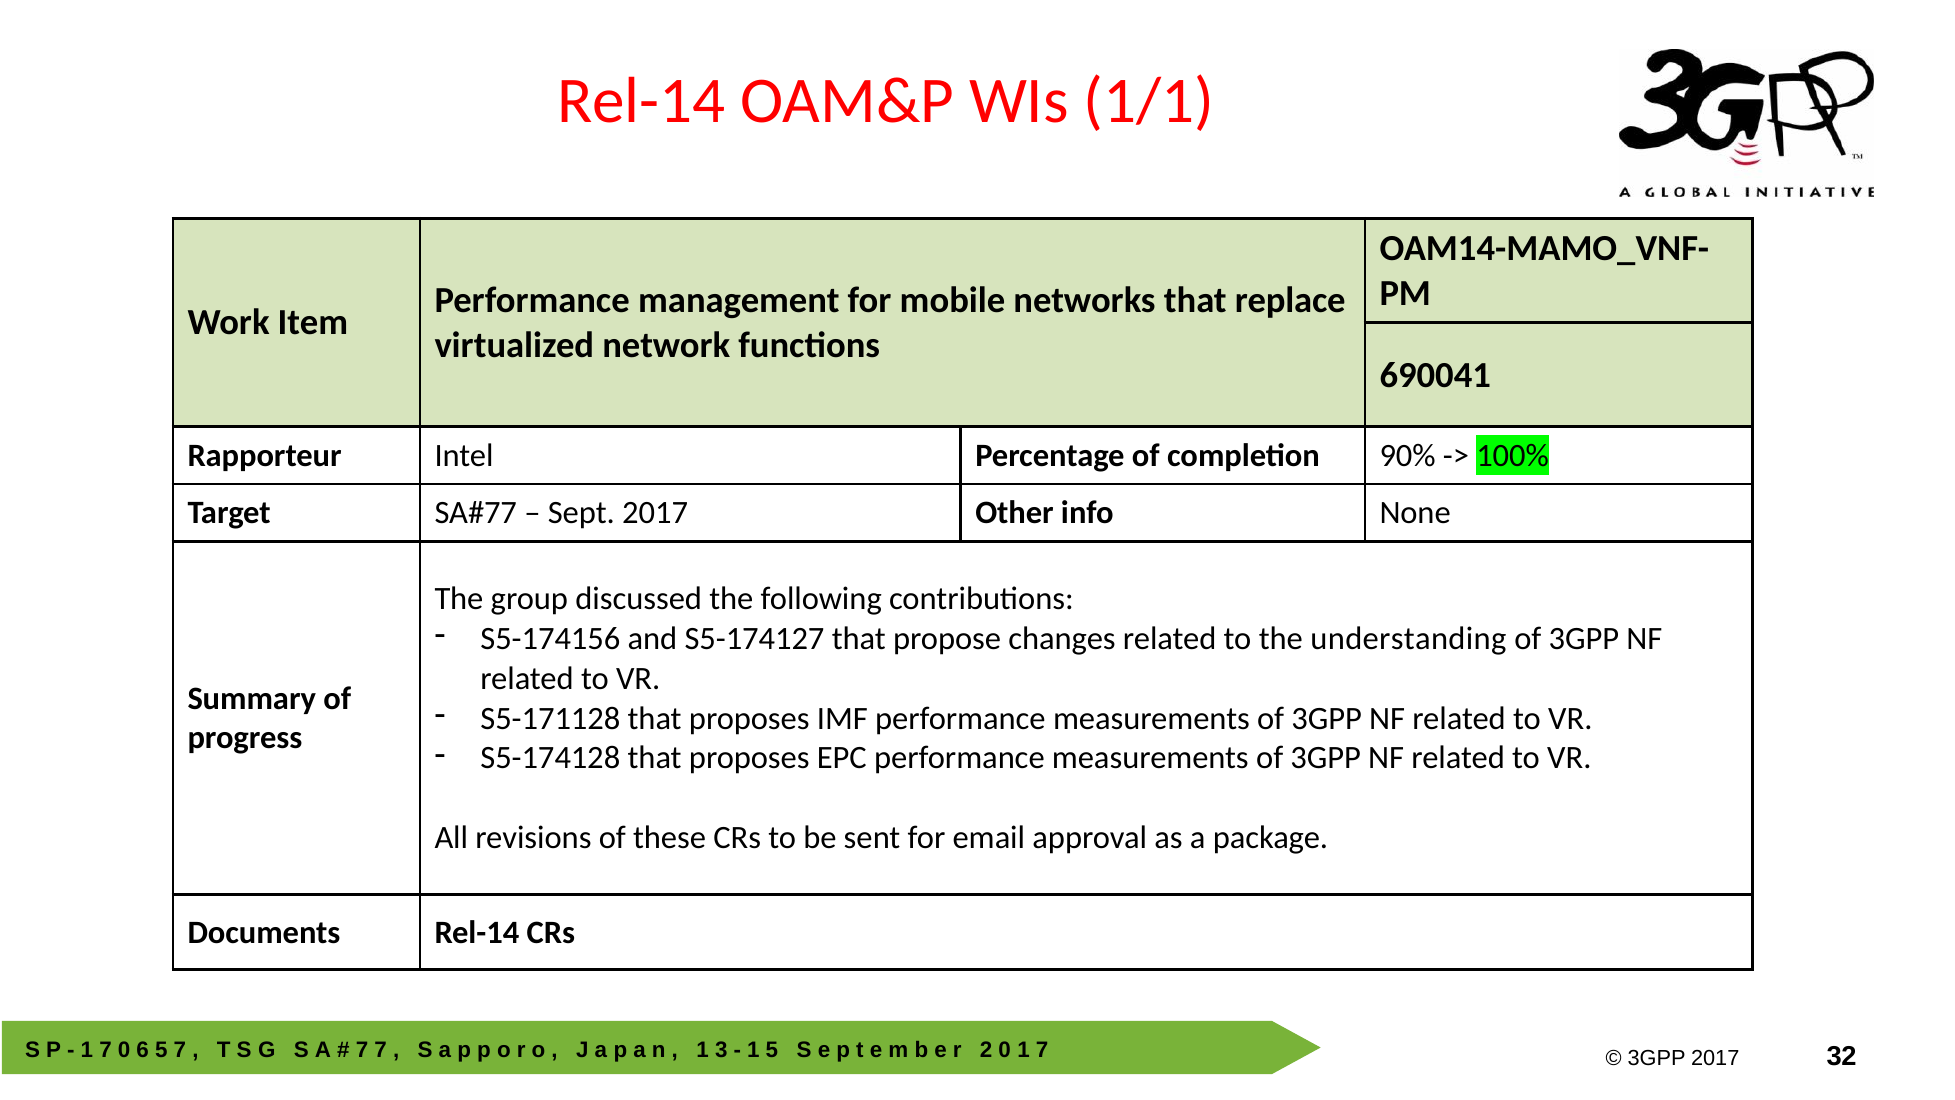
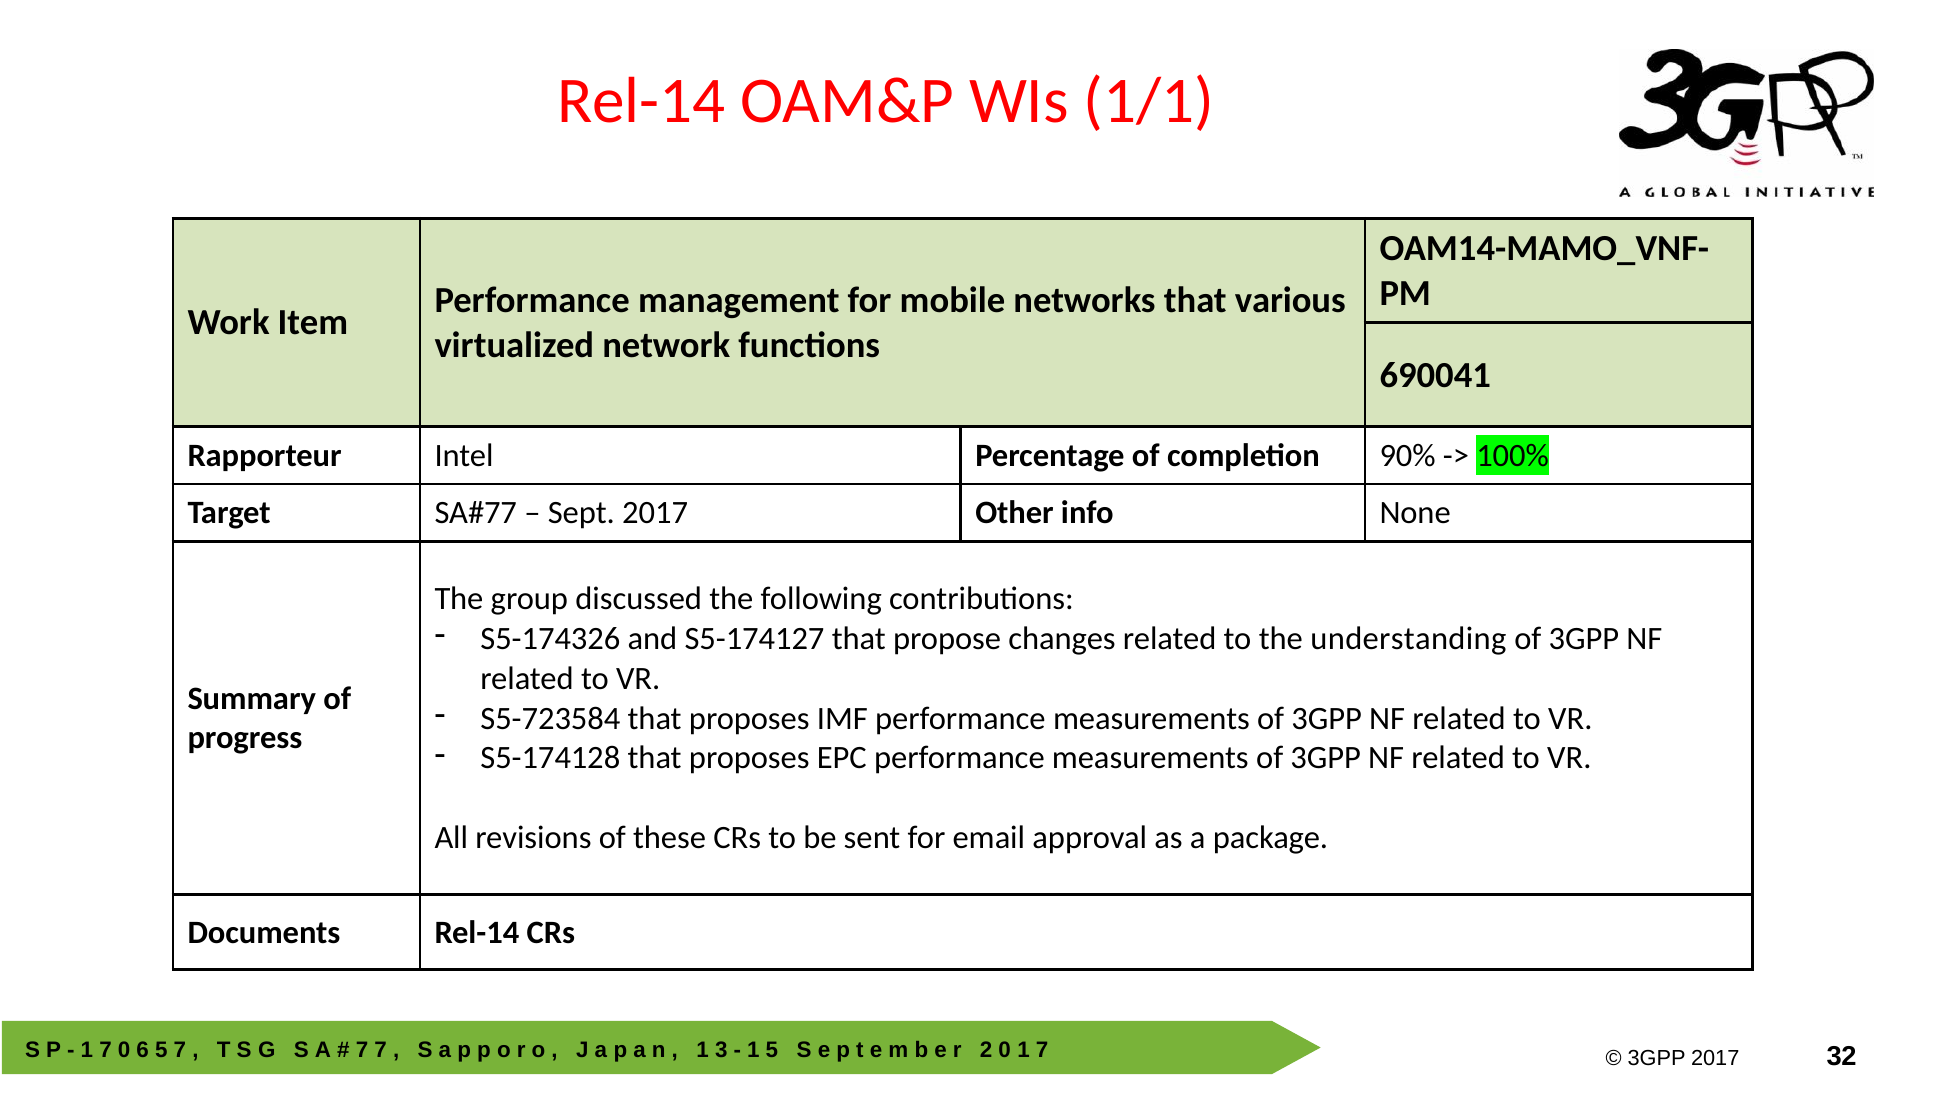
replace: replace -> various
S5-174156: S5-174156 -> S5-174326
S5-171128: S5-171128 -> S5-723584
